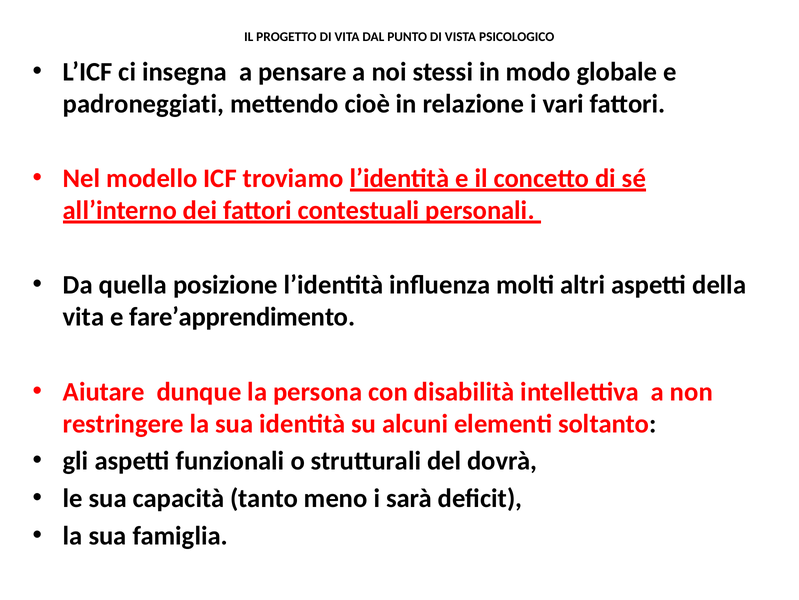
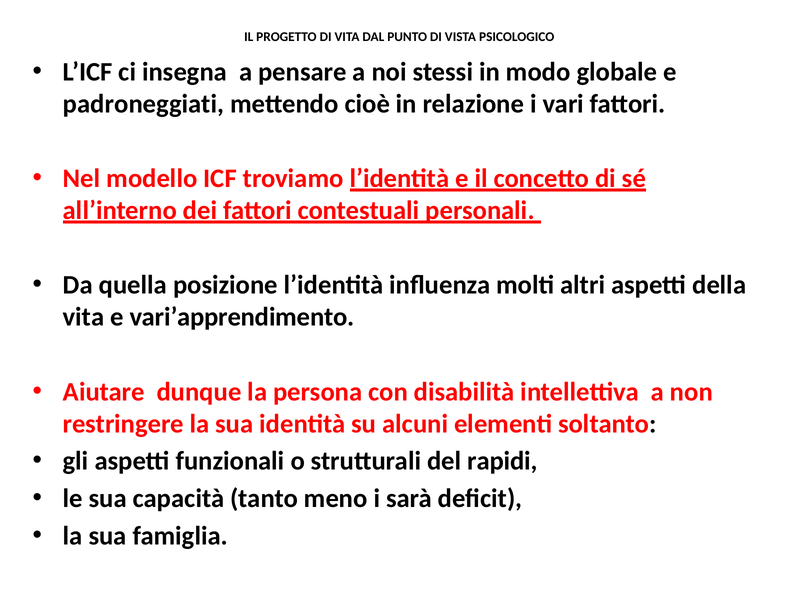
fare’apprendimento: fare’apprendimento -> vari’apprendimento
dovrà: dovrà -> rapidi
